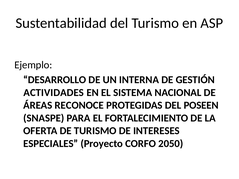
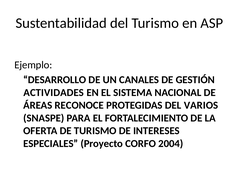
INTERNA: INTERNA -> CANALES
POSEEN: POSEEN -> VARIOS
2050: 2050 -> 2004
